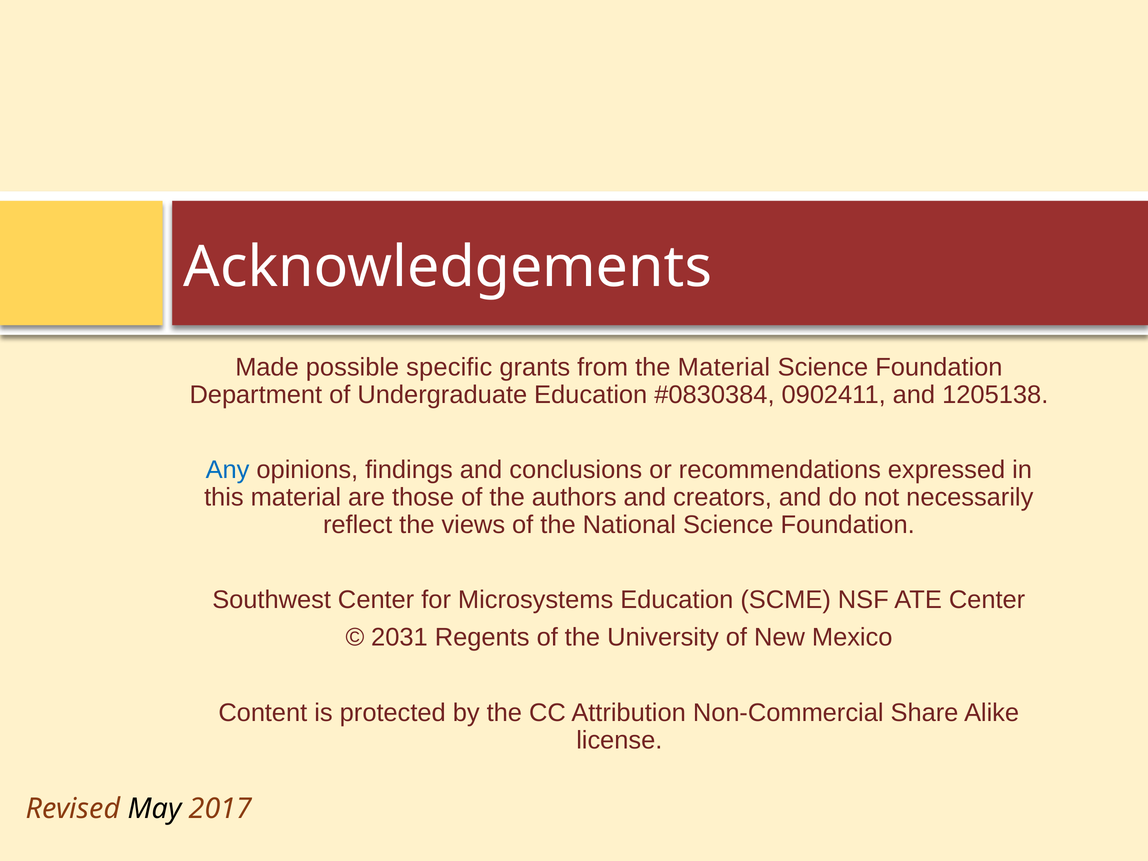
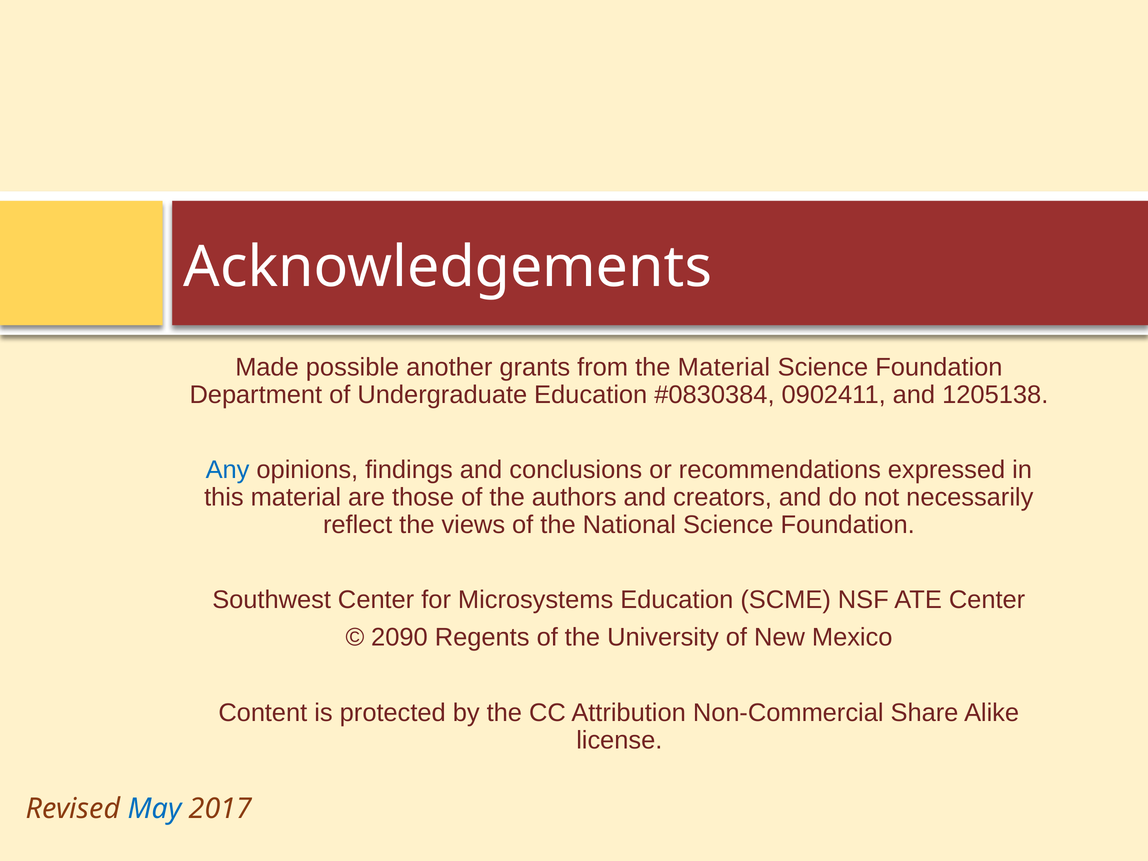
specific: specific -> another
2031: 2031 -> 2090
May colour: black -> blue
